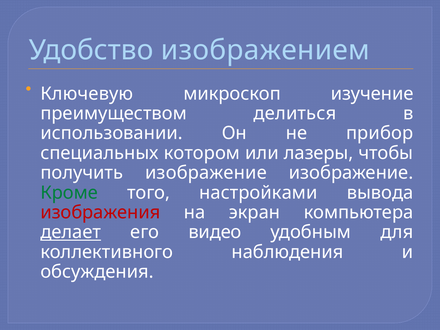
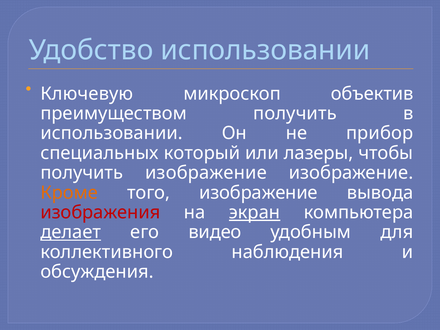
Удобство изображением: изображением -> использовании
изучение: изучение -> объектив
преимуществом делиться: делиться -> получить
котором: котором -> который
Кроме colour: green -> orange
того настройками: настройками -> изображение
экран underline: none -> present
